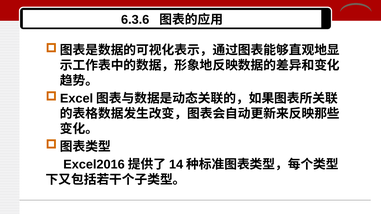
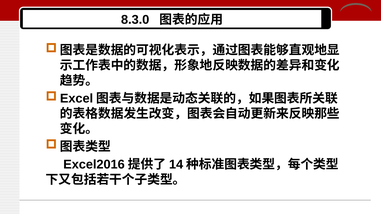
6.3.6: 6.3.6 -> 8.3.0
